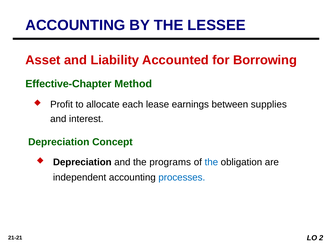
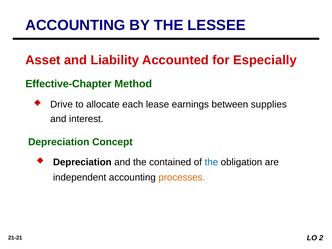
Borrowing: Borrowing -> Especially
Profit: Profit -> Drive
programs: programs -> contained
processes colour: blue -> orange
